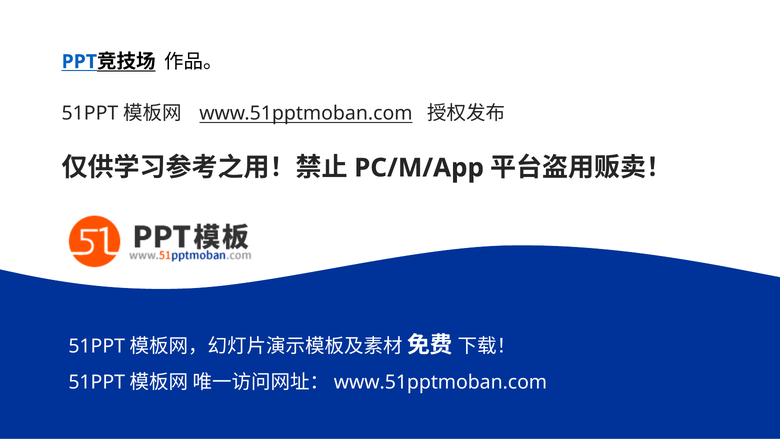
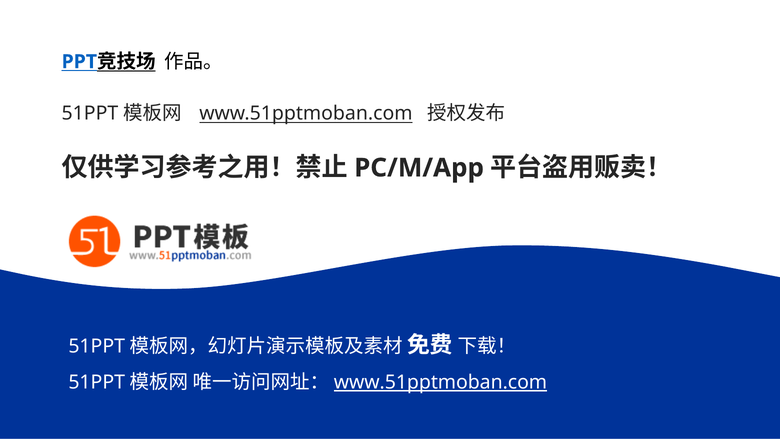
www.51pptmoban.com at (440, 382) underline: none -> present
